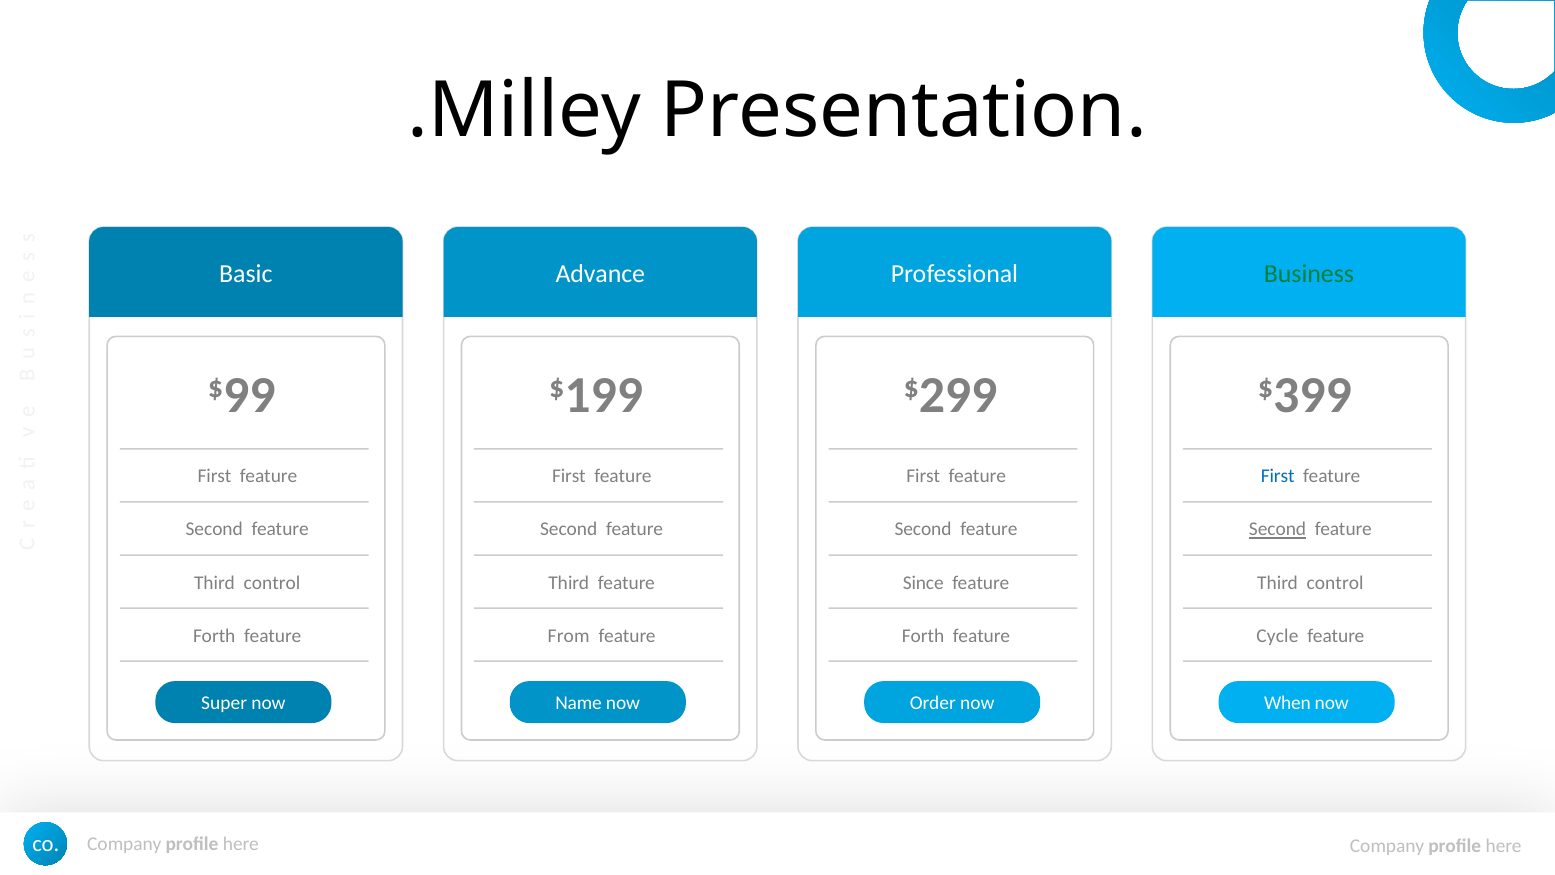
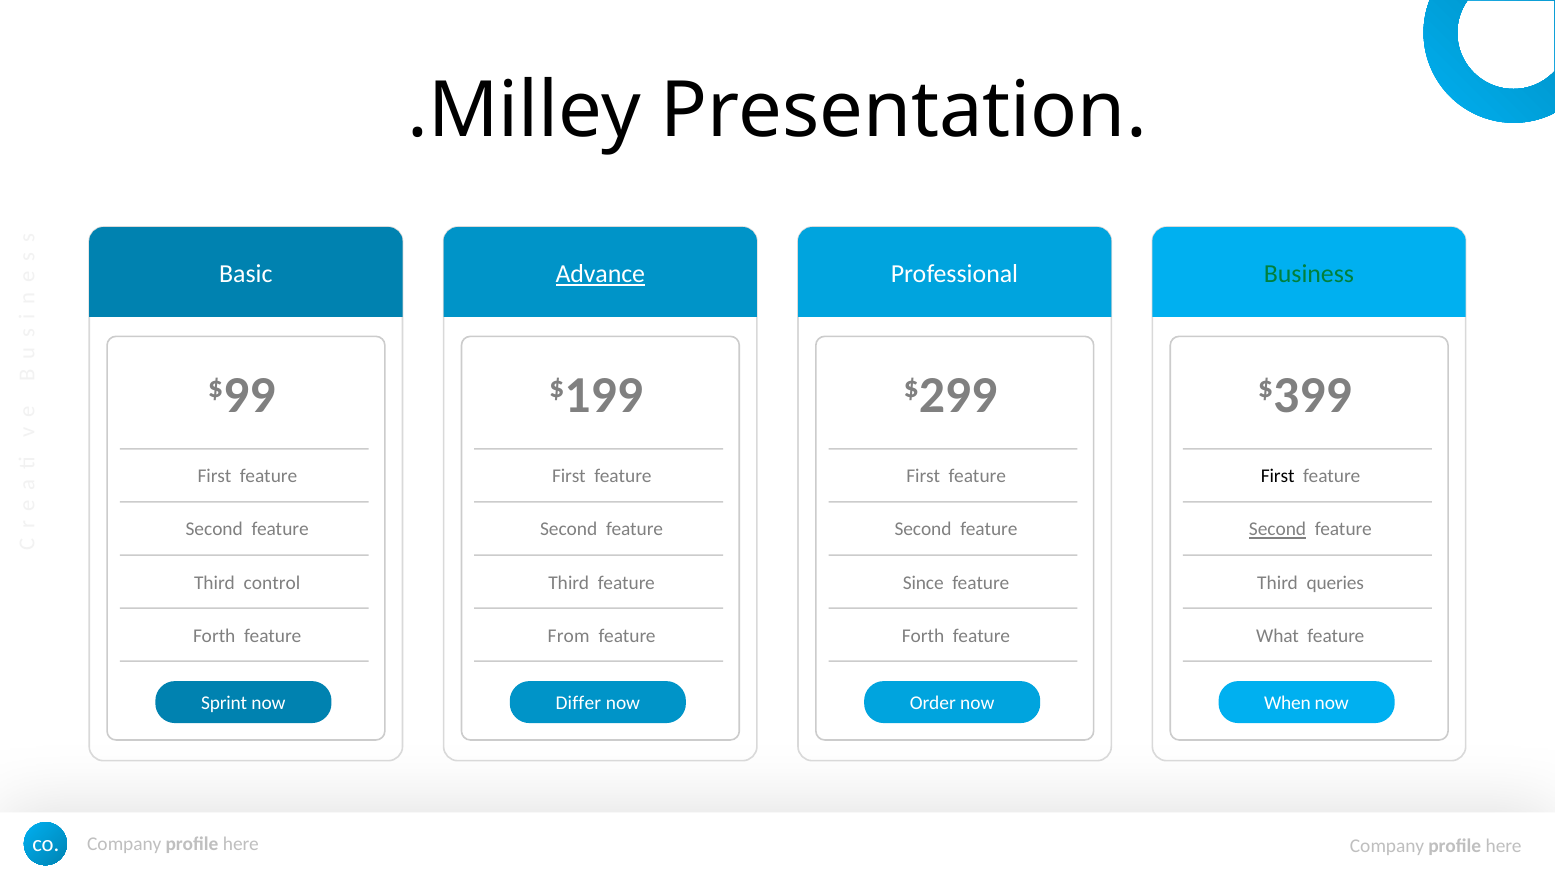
Advance underline: none -> present
First at (1278, 476) colour: blue -> black
control at (1335, 582): control -> queries
Cycle: Cycle -> What
Super: Super -> Sprint
Name: Name -> Differ
